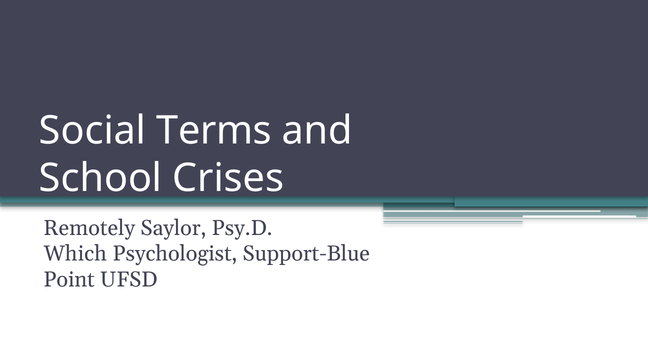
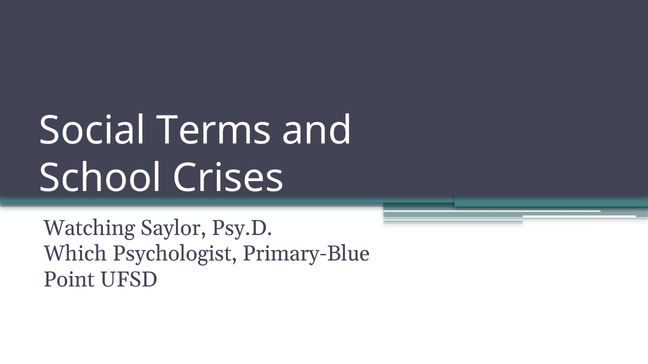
Remotely: Remotely -> Watching
Support-Blue: Support-Blue -> Primary-Blue
